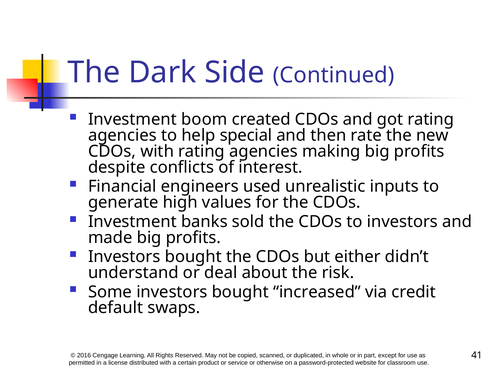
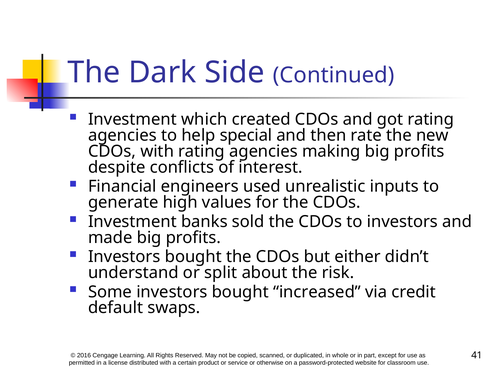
boom: boom -> which
deal: deal -> split
